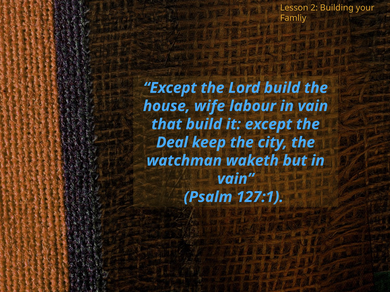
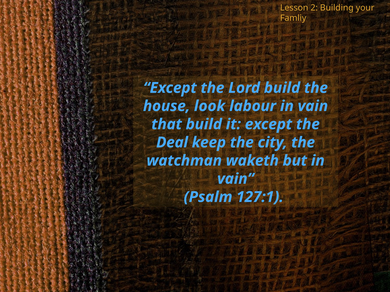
wife: wife -> look
